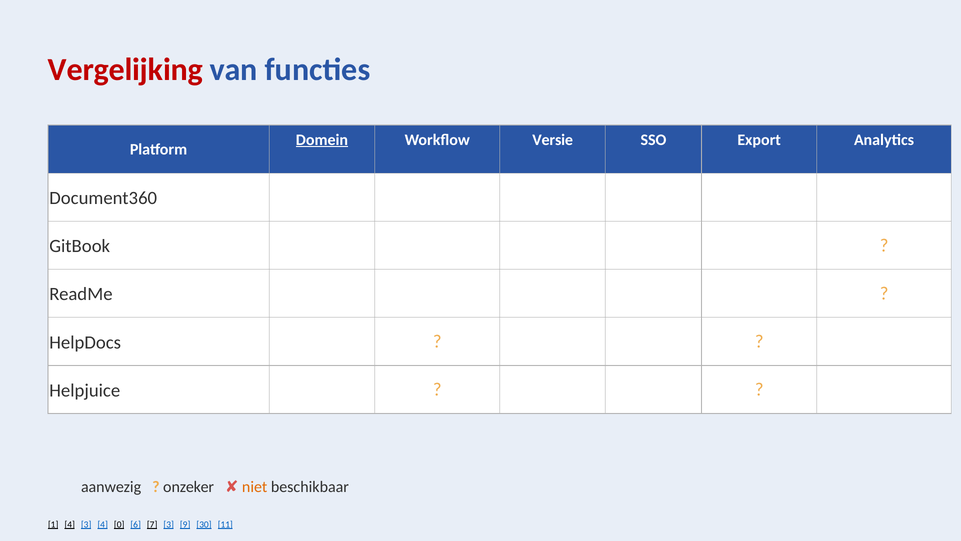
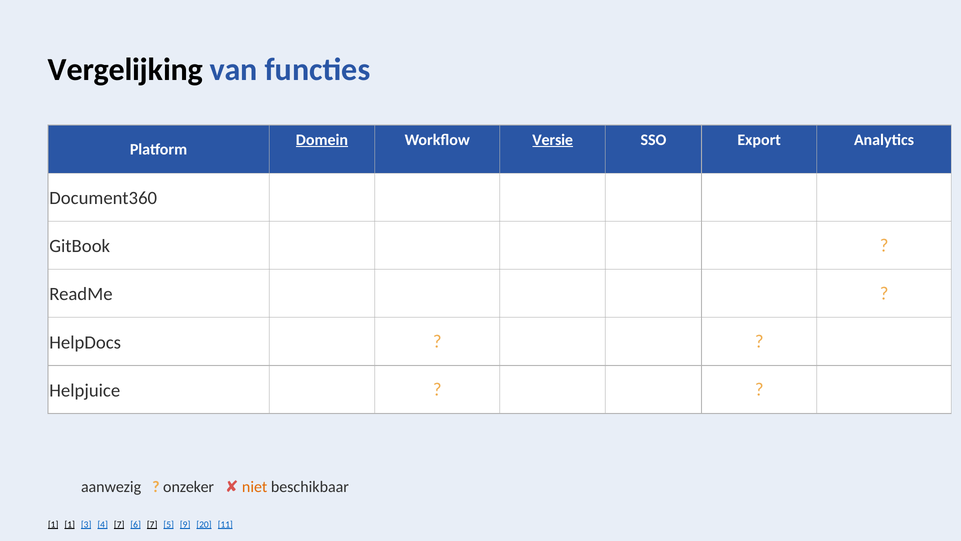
Vergelijking colour: red -> black
Versie underline: none -> present
1 4: 4 -> 1
4 0: 0 -> 7
7 3: 3 -> 5
30: 30 -> 20
